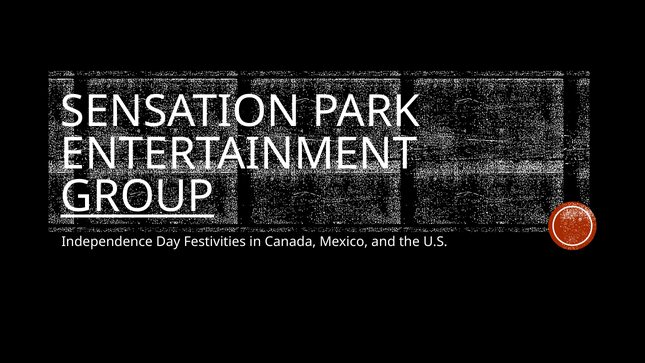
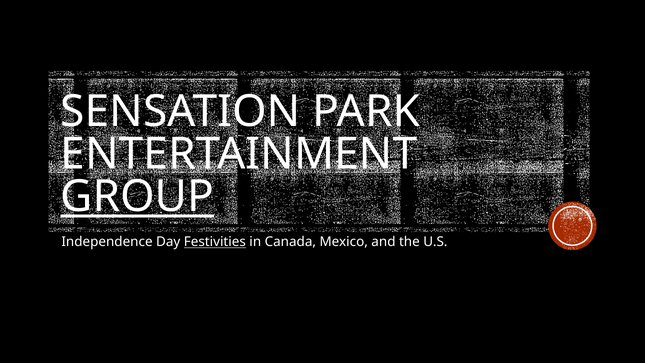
Festivities underline: none -> present
